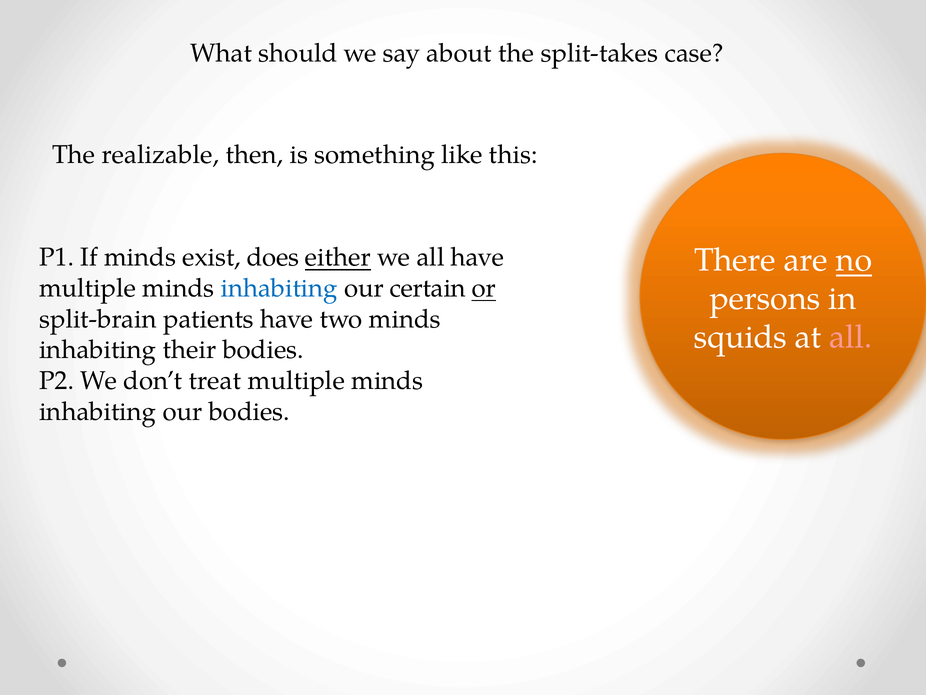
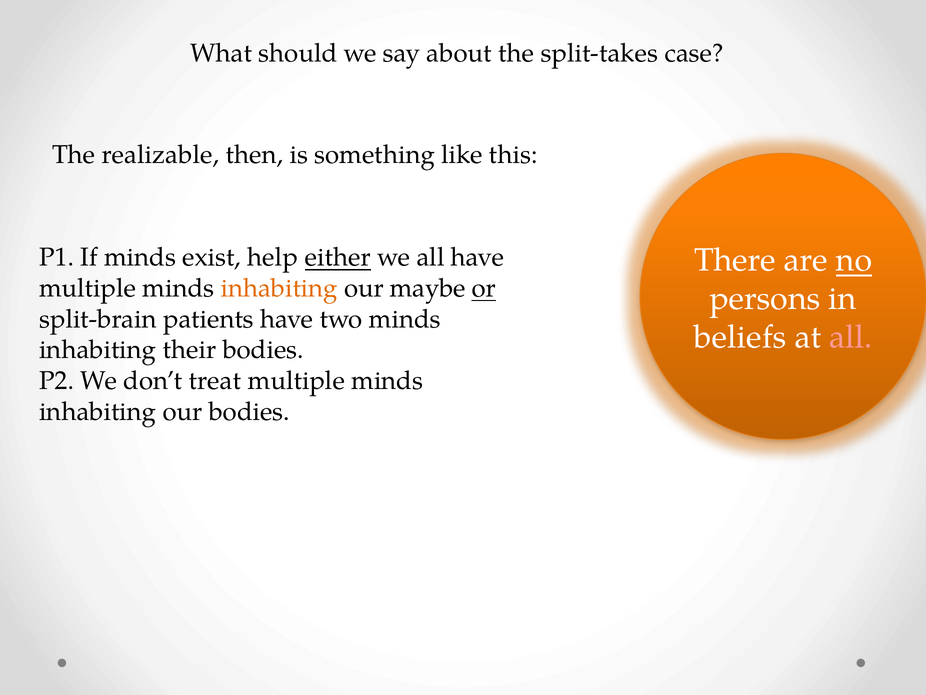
does: does -> help
inhabiting at (279, 288) colour: blue -> orange
certain: certain -> maybe
squids: squids -> beliefs
